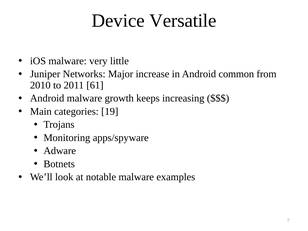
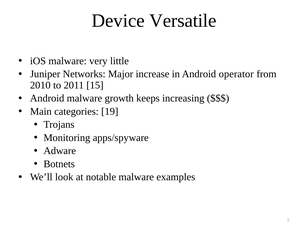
common: common -> operator
61: 61 -> 15
